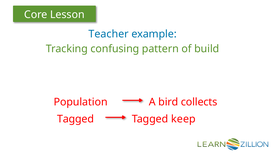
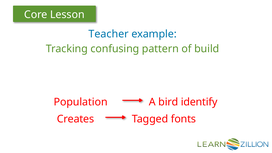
collects: collects -> identify
Tagged at (75, 119): Tagged -> Creates
keep: keep -> fonts
